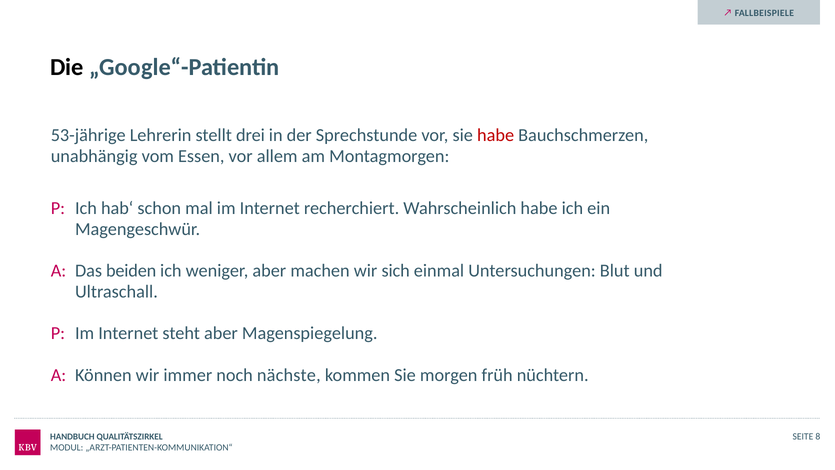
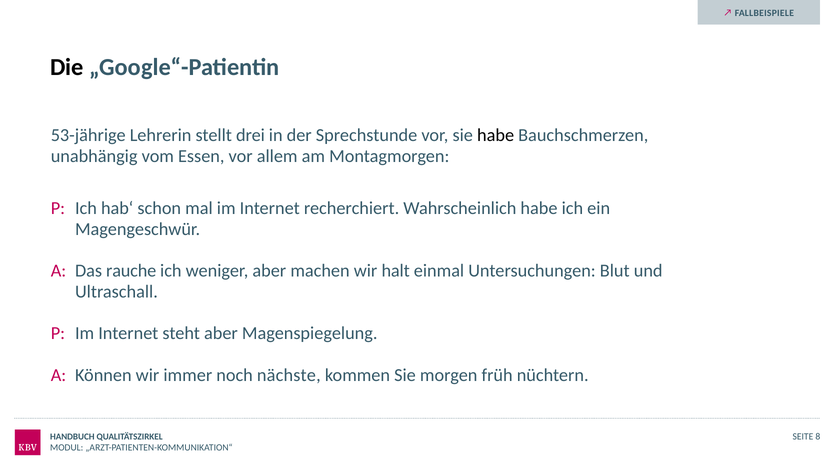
habe at (496, 135) colour: red -> black
beiden: beiden -> rauche
sich: sich -> halt
